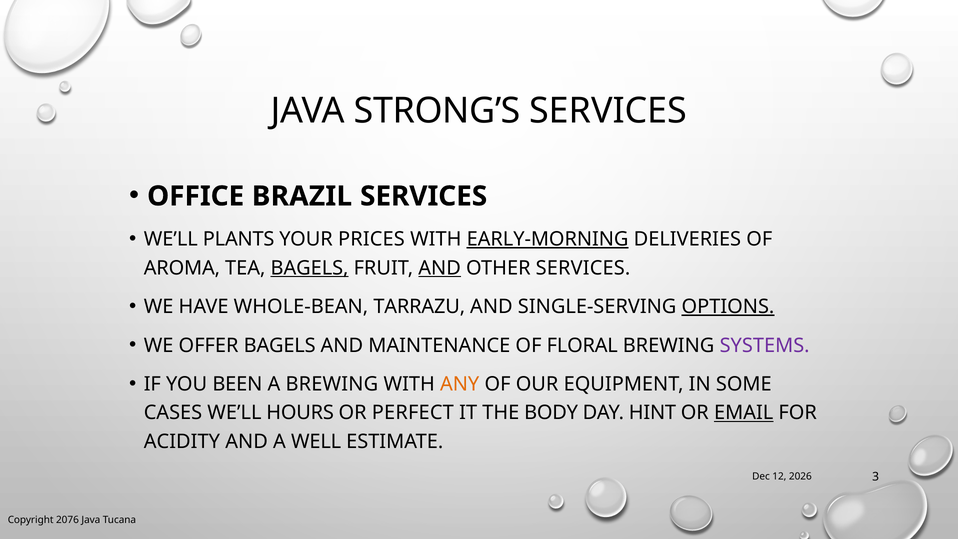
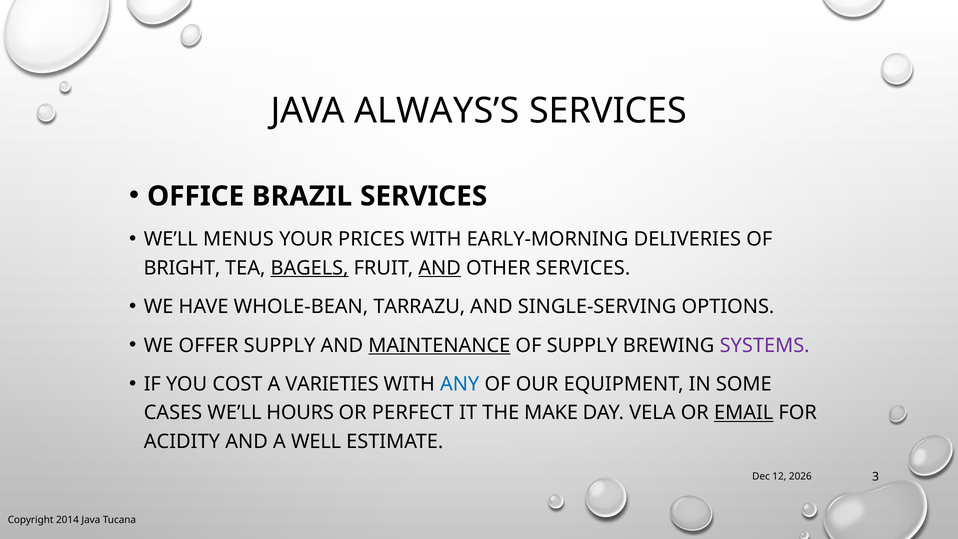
STRONG’S: STRONG’S -> ALWAYS’S
PLANTS: PLANTS -> MENUS
EARLY-MORNING underline: present -> none
AROMA: AROMA -> BRIGHT
OPTIONS underline: present -> none
OFFER BAGELS: BAGELS -> SUPPLY
MAINTENANCE underline: none -> present
OF FLORAL: FLORAL -> SUPPLY
BEEN: BEEN -> COST
A BREWING: BREWING -> VARIETIES
ANY colour: orange -> blue
BODY: BODY -> MAKE
HINT: HINT -> VELA
2076: 2076 -> 2014
